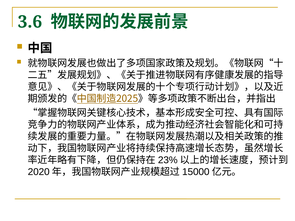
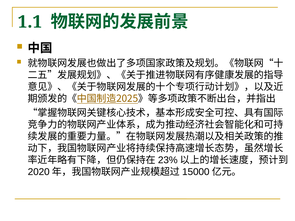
3.6: 3.6 -> 1.1
